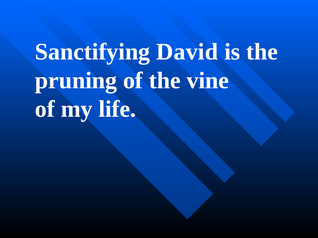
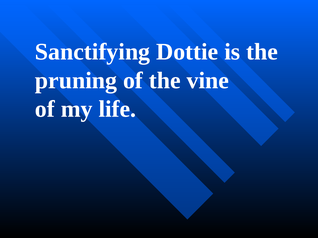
David: David -> Dottie
